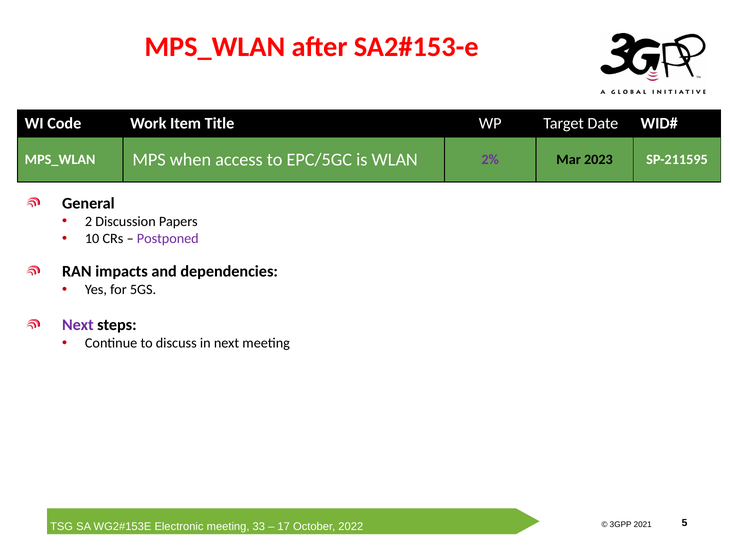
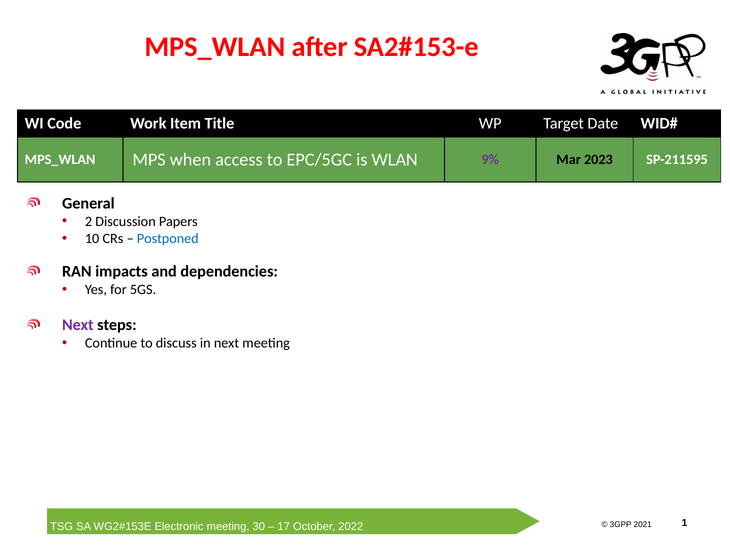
2%: 2% -> 9%
Postponed colour: purple -> blue
33: 33 -> 30
5: 5 -> 1
